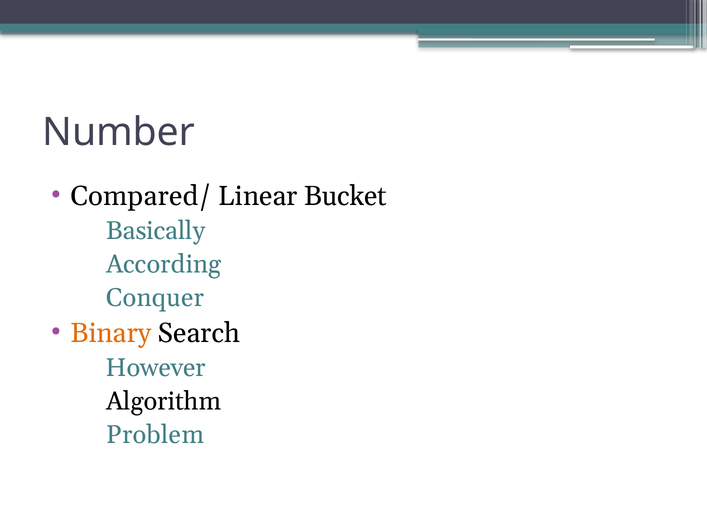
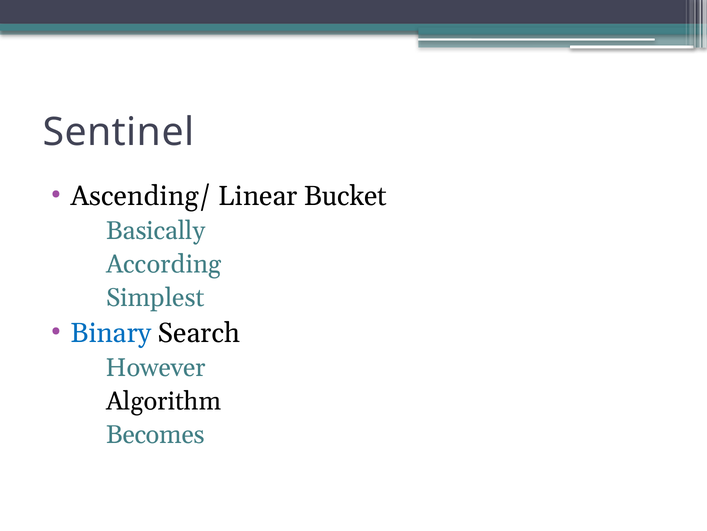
Number: Number -> Sentinel
Compared/: Compared/ -> Ascending/
Conquer: Conquer -> Simplest
Binary colour: orange -> blue
Problem: Problem -> Becomes
